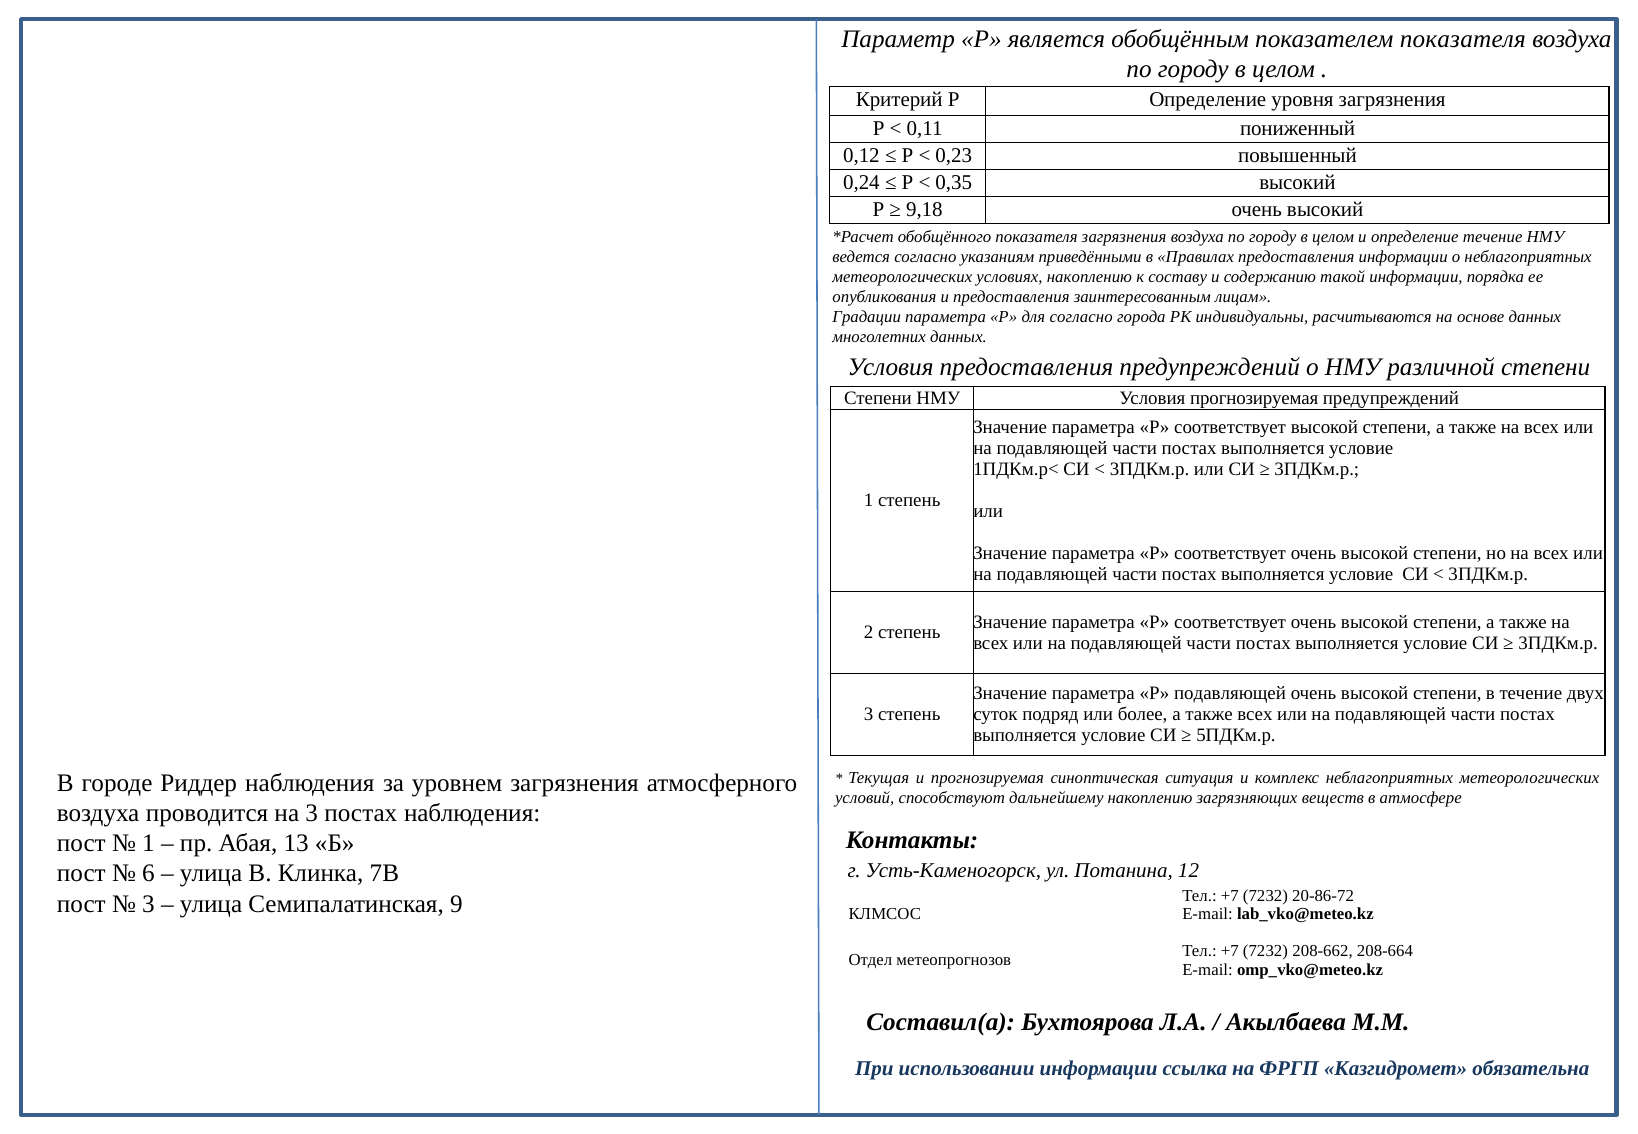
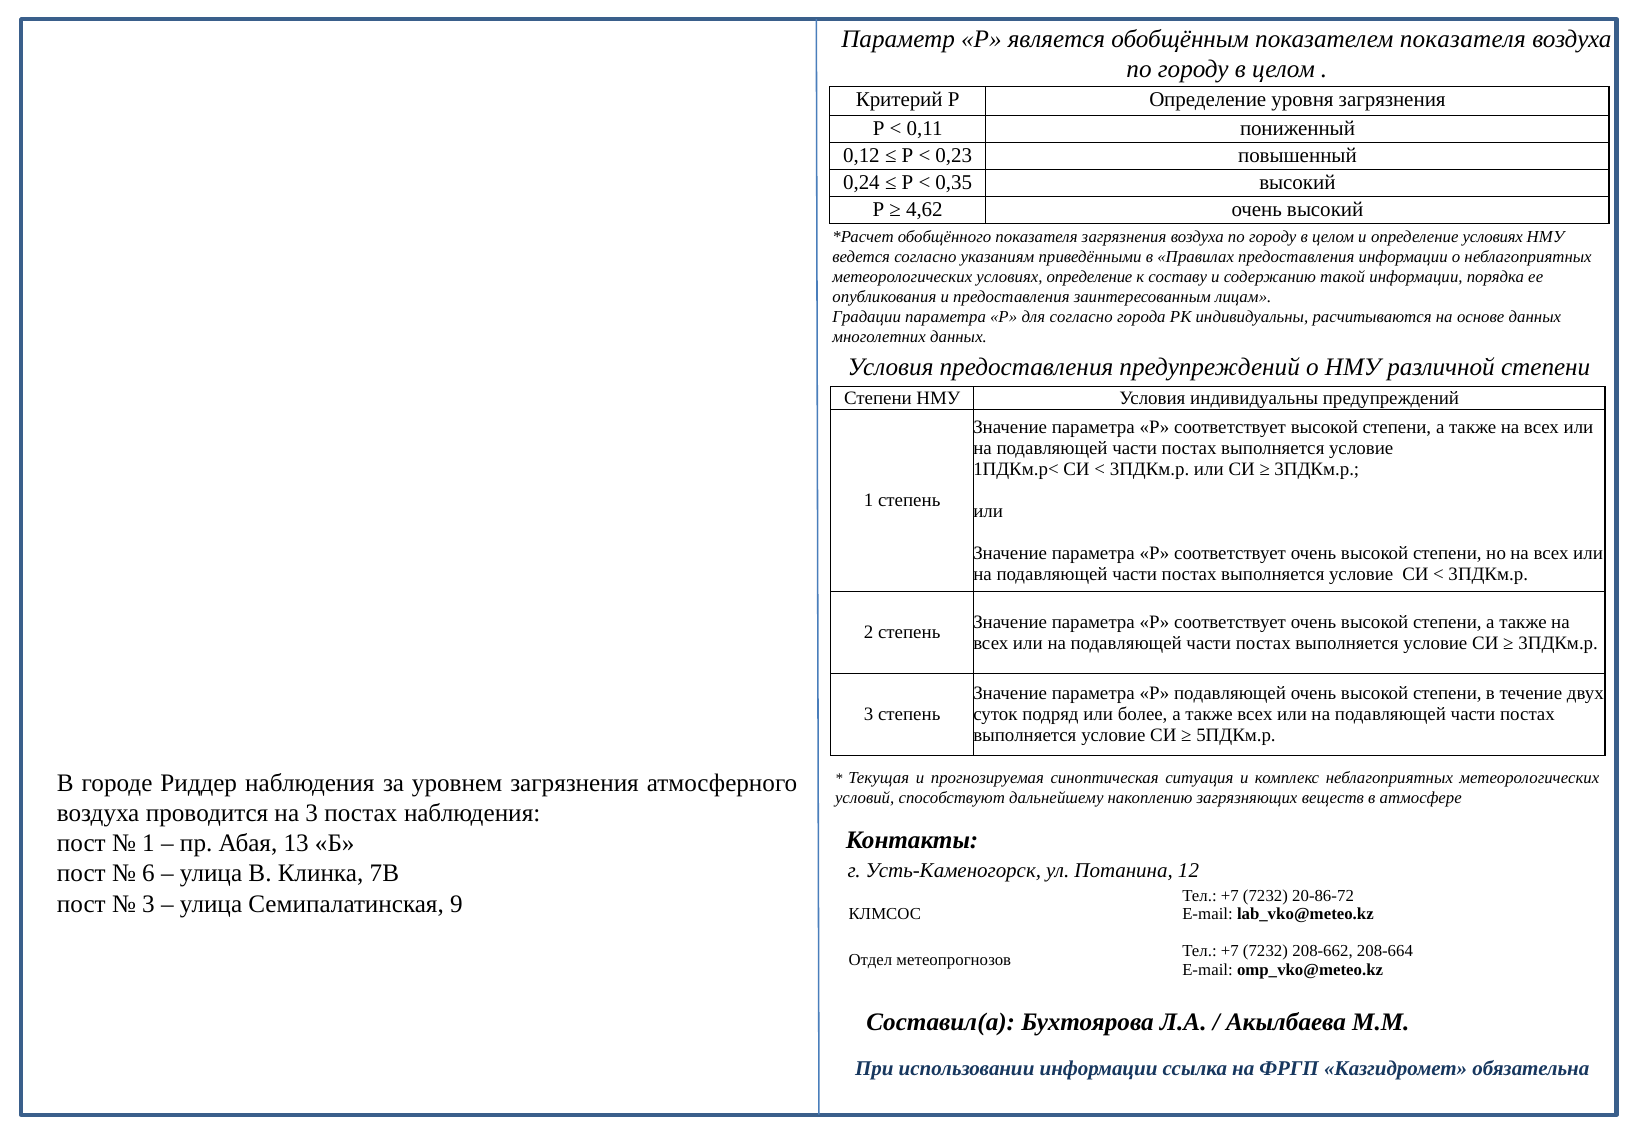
9,18: 9,18 -> 4,62
определение течение: течение -> условиях
условиях накоплению: накоплению -> определение
Условия прогнозируемая: прогнозируемая -> индивидуальны
